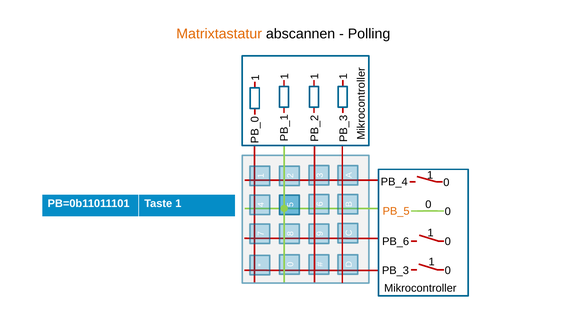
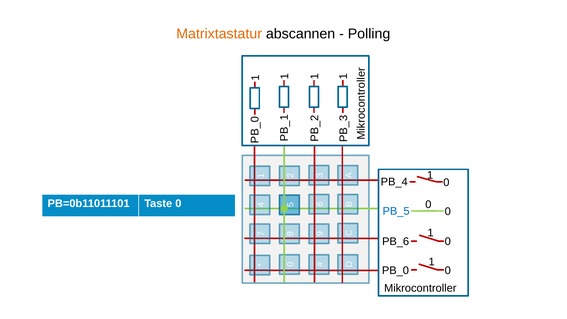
Taste 1: 1 -> 0
PB_5 colour: orange -> blue
PB_3: PB_3 -> PB_0
